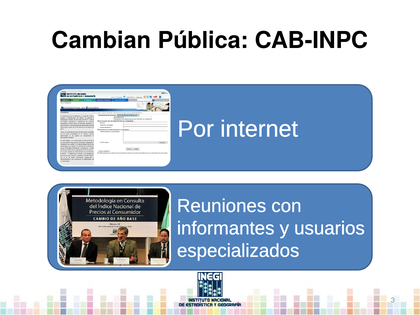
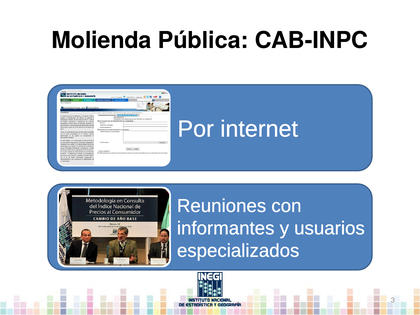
Cambian: Cambian -> Molienda
